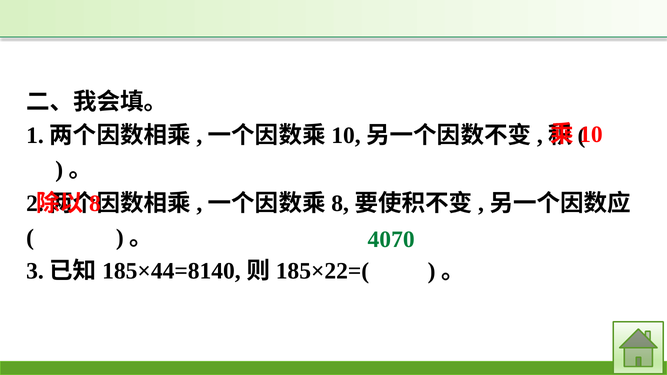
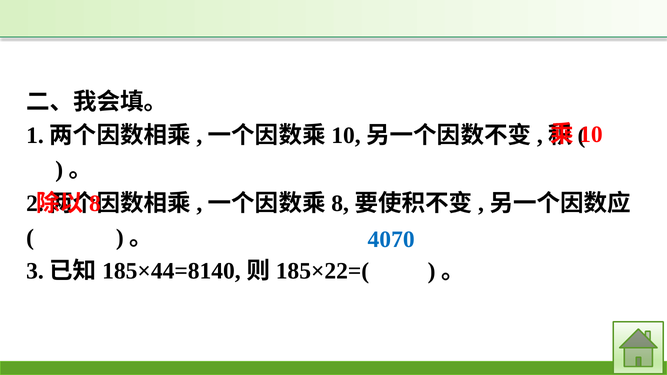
4070 colour: green -> blue
